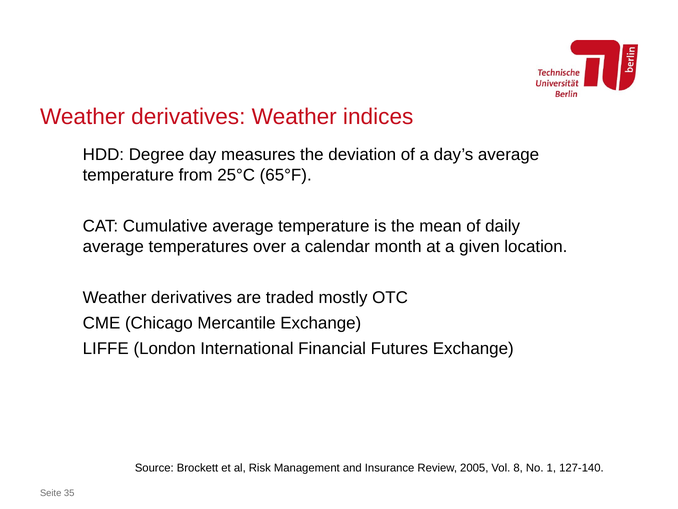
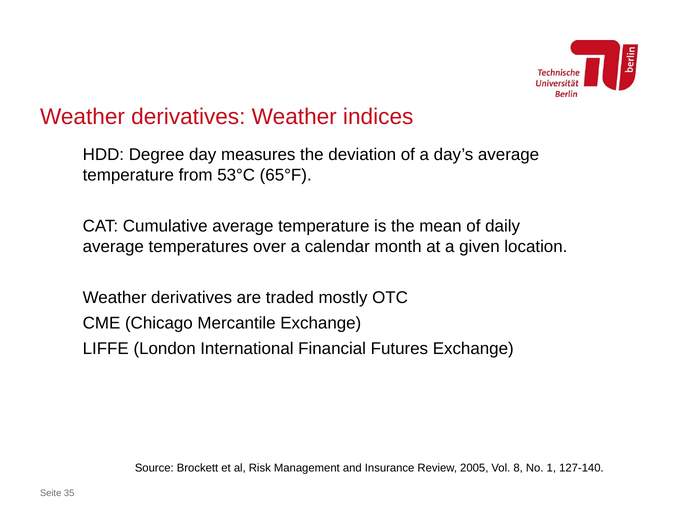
25°C: 25°C -> 53°C
